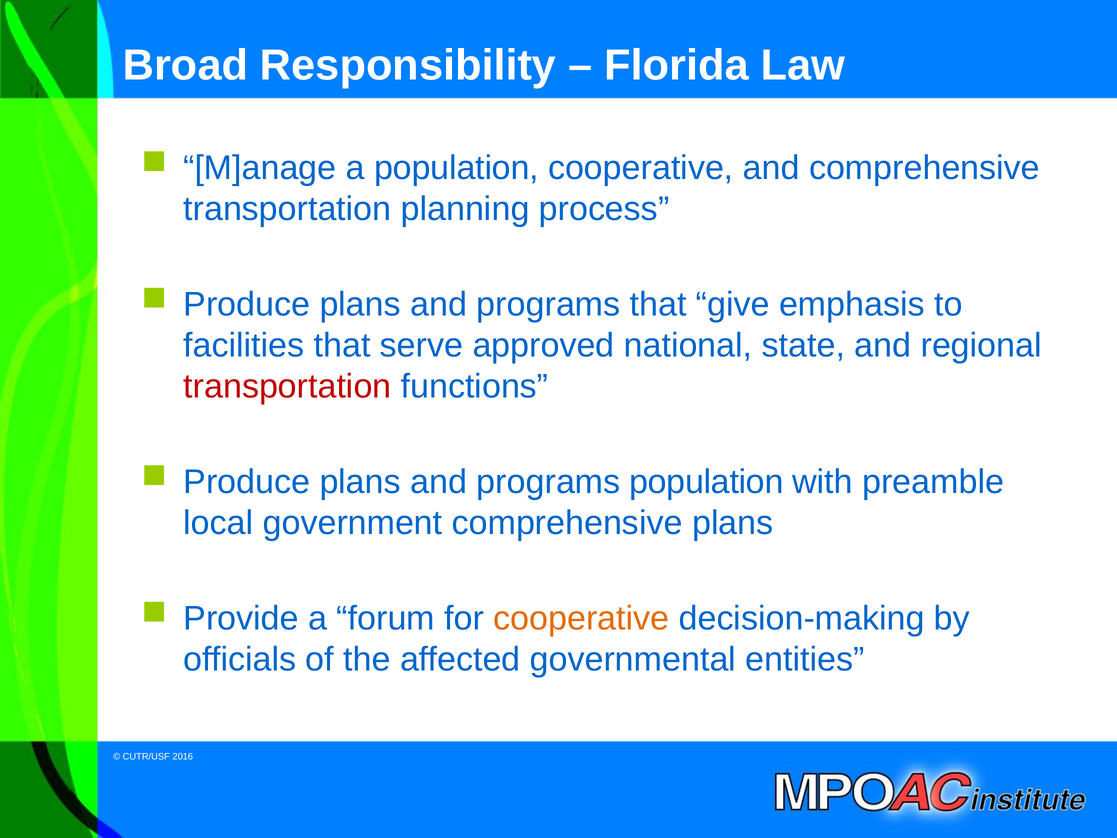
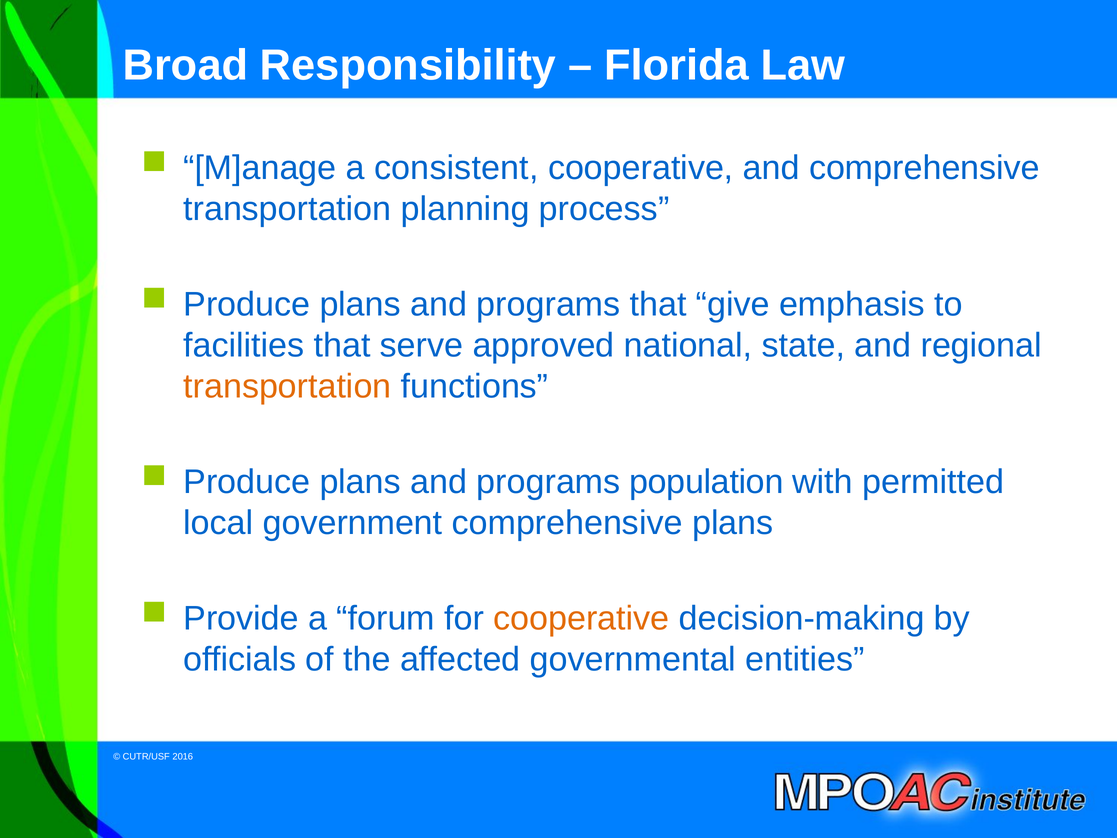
a population: population -> consistent
transportation at (287, 386) colour: red -> orange
preamble: preamble -> permitted
